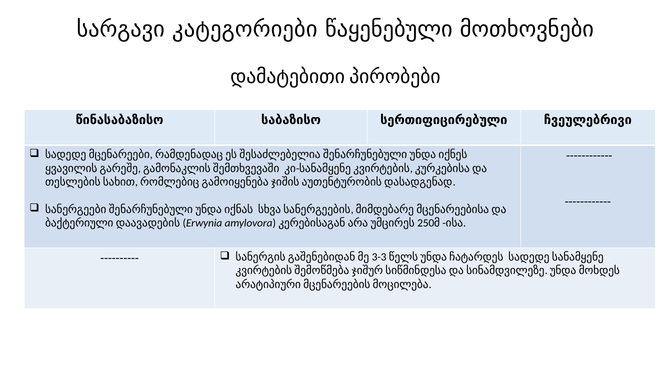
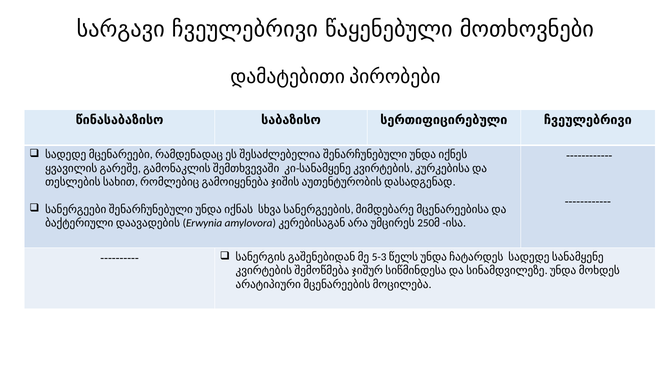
სარგავი კატეგორიები: კატეგორიები -> ჩვეულებრივი
3-3: 3-3 -> 5-3
